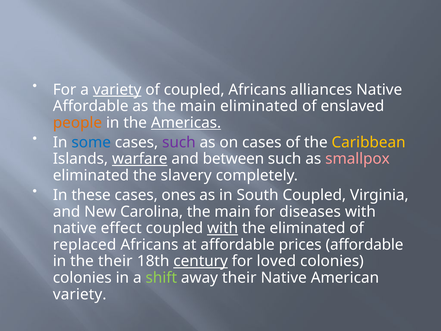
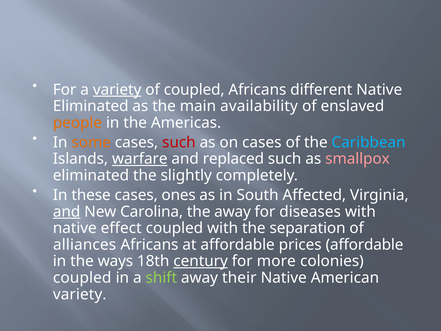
alliances: alliances -> different
Affordable at (91, 106): Affordable -> Eliminated
main eliminated: eliminated -> availability
Americas underline: present -> none
some colour: blue -> orange
such at (179, 142) colour: purple -> red
Caribbean colour: yellow -> light blue
between: between -> replaced
slavery: slavery -> slightly
South Coupled: Coupled -> Affected
and at (67, 211) underline: none -> present
main at (232, 211): main -> away
with at (223, 228) underline: present -> none
the eliminated: eliminated -> separation
replaced: replaced -> alliances
the their: their -> ways
loved: loved -> more
colonies at (82, 278): colonies -> coupled
